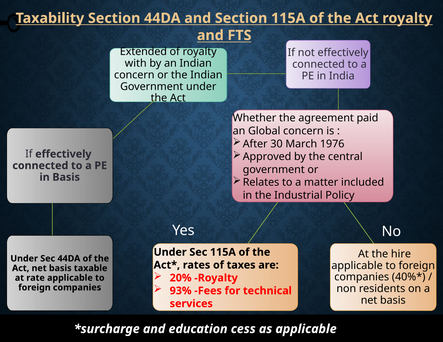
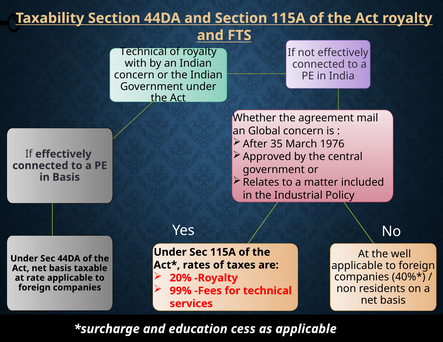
Extended at (143, 52): Extended -> Technical
paid: paid -> mail
30: 30 -> 35
hire: hire -> well
93%: 93% -> 99%
